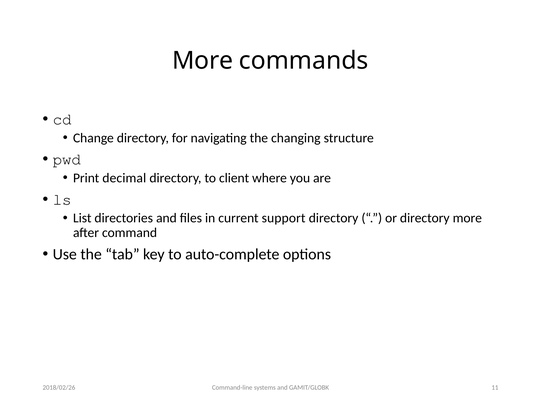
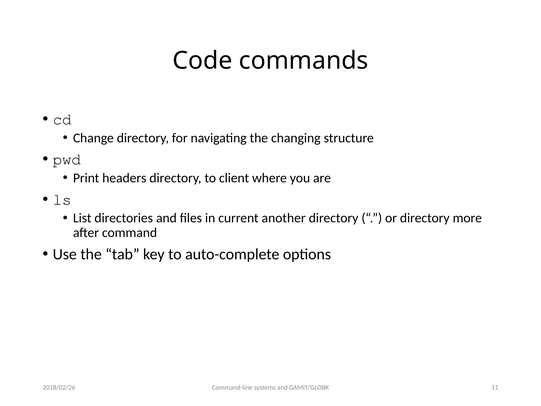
More at (203, 61): More -> Code
decimal: decimal -> headers
support: support -> another
